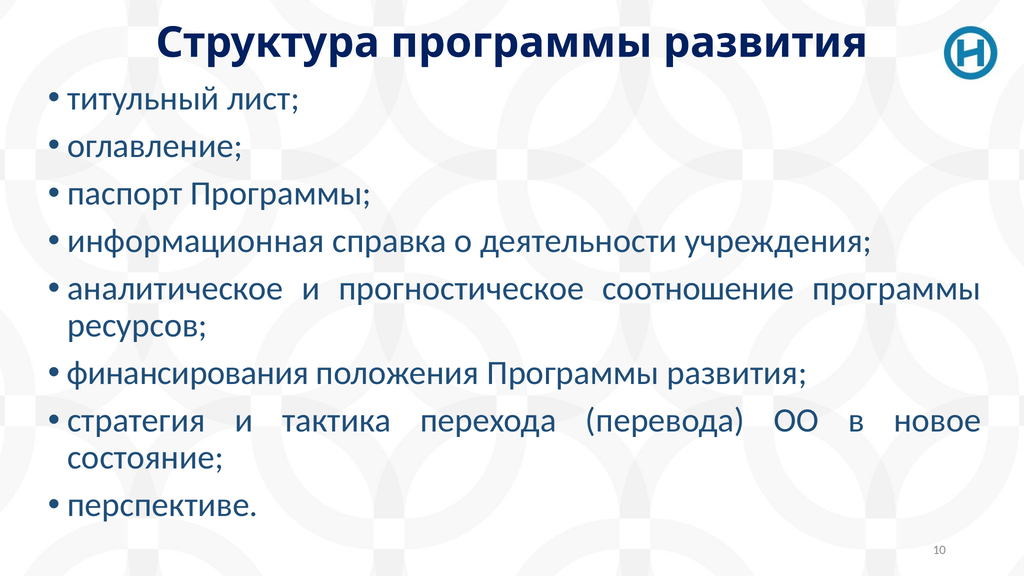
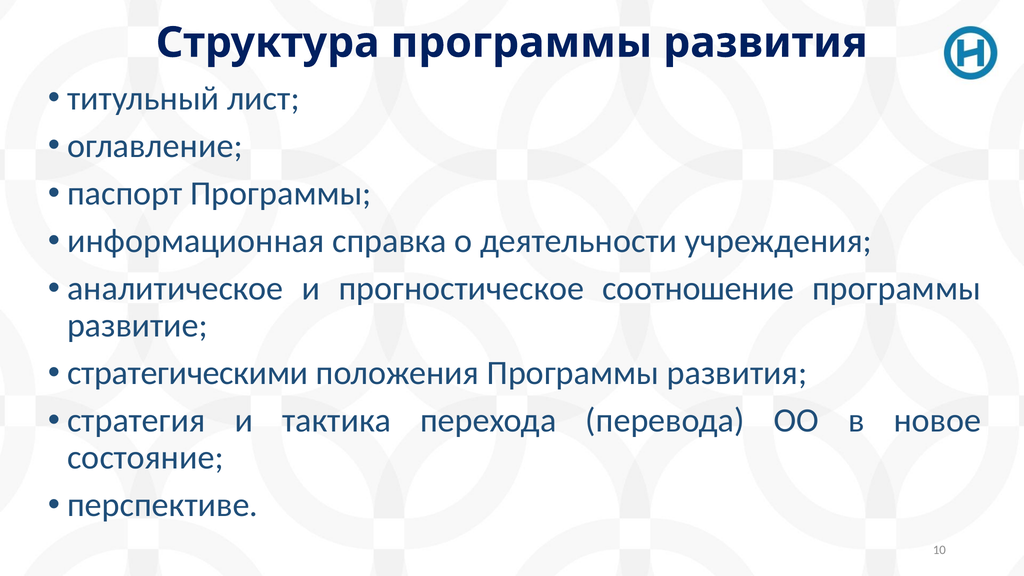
ресурсов: ресурсов -> развитие
финансирования: финансирования -> стратегическими
